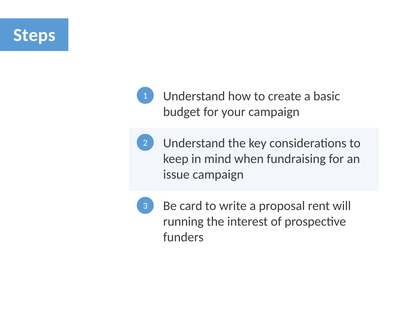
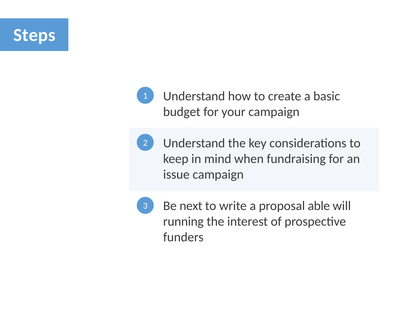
card: card -> next
rent: rent -> able
